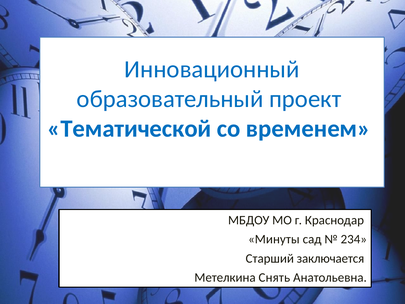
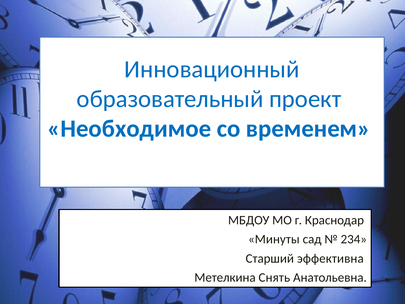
Тематической: Тематической -> Необходимое
заключается: заключается -> эффективна
